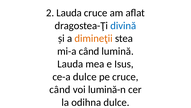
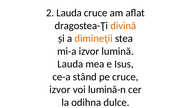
divină colour: blue -> orange
mi-a când: când -> izvor
ce-a dulce: dulce -> stând
când at (60, 89): când -> izvor
